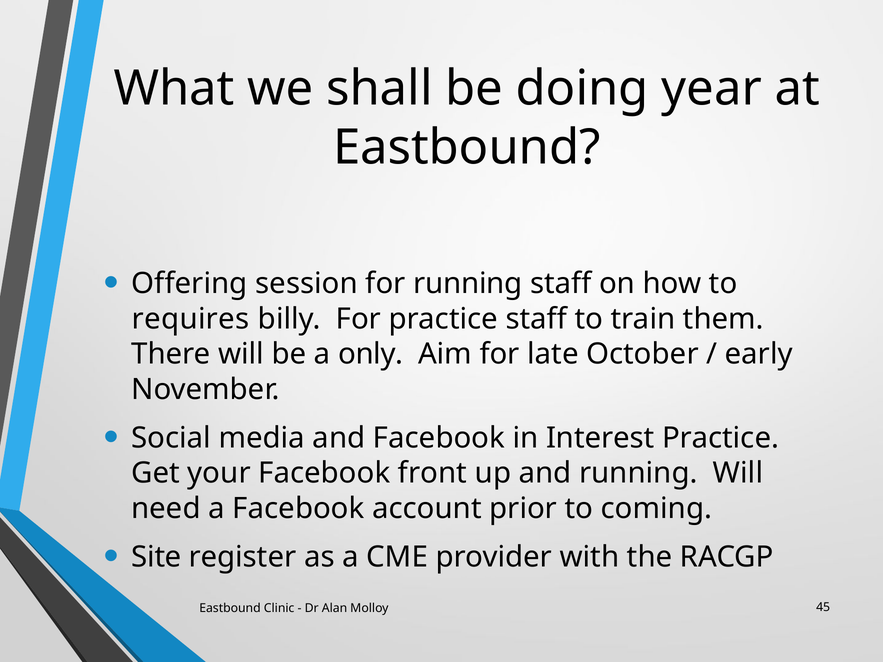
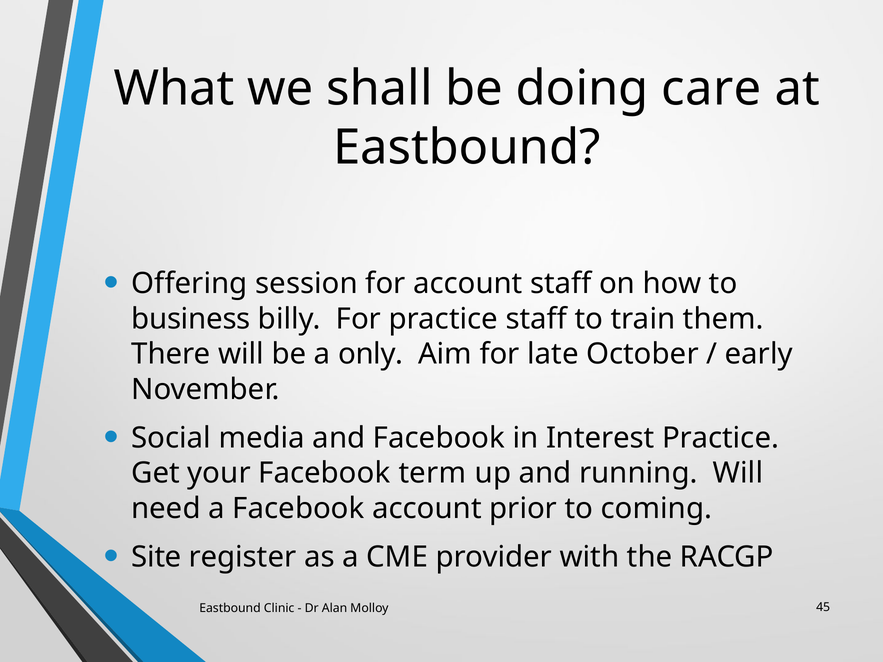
year: year -> care
for running: running -> account
requires: requires -> business
front: front -> term
